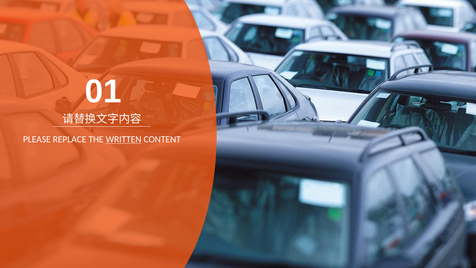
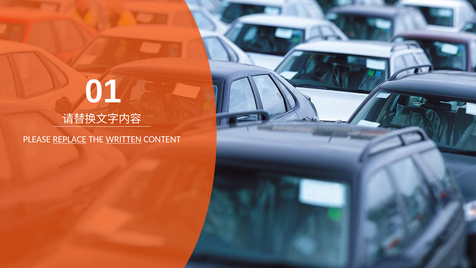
REPLACE underline: none -> present
